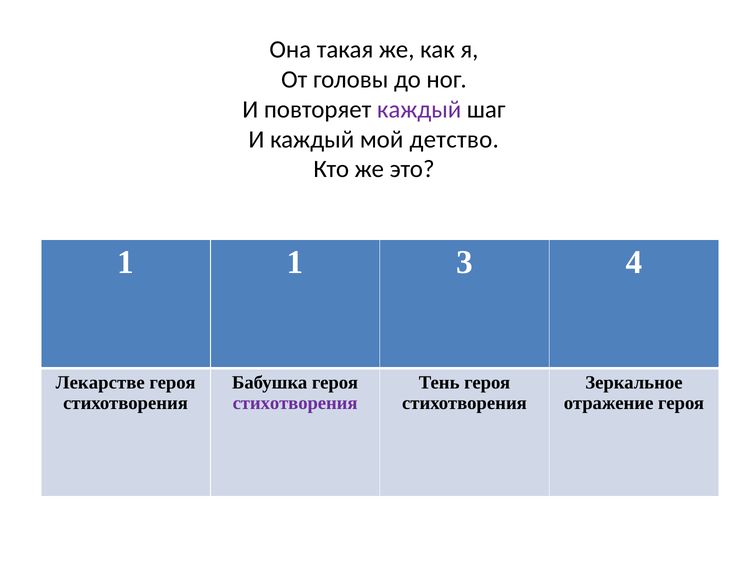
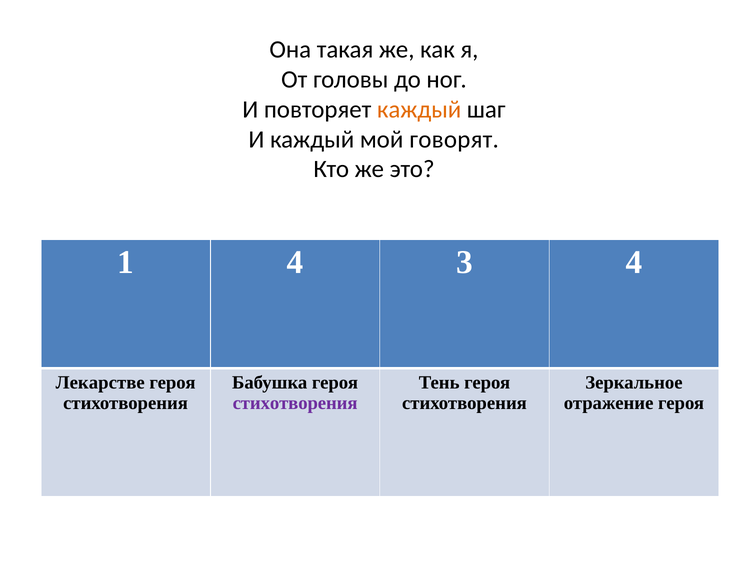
каждый at (419, 109) colour: purple -> orange
детство: детство -> говорят
1 1: 1 -> 4
